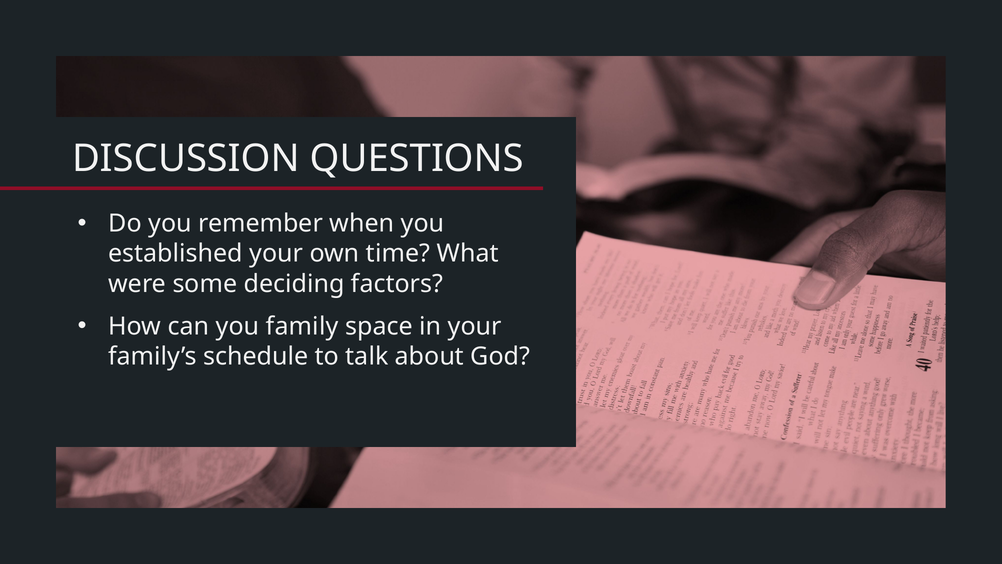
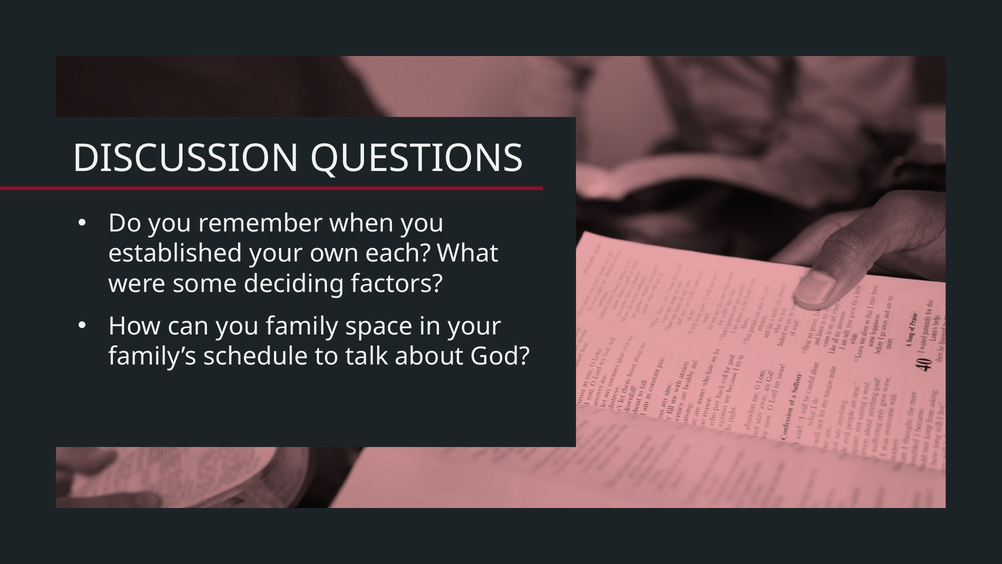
time: time -> each
